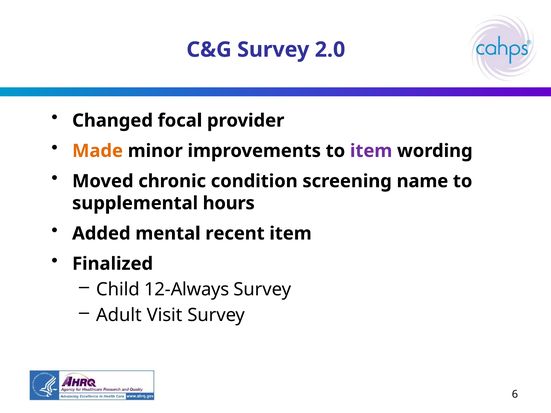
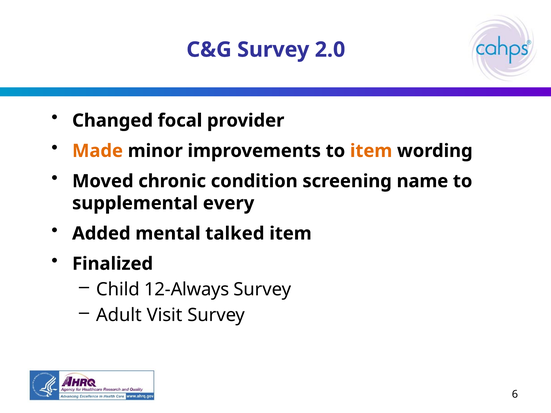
item at (371, 151) colour: purple -> orange
hours: hours -> every
recent: recent -> talked
